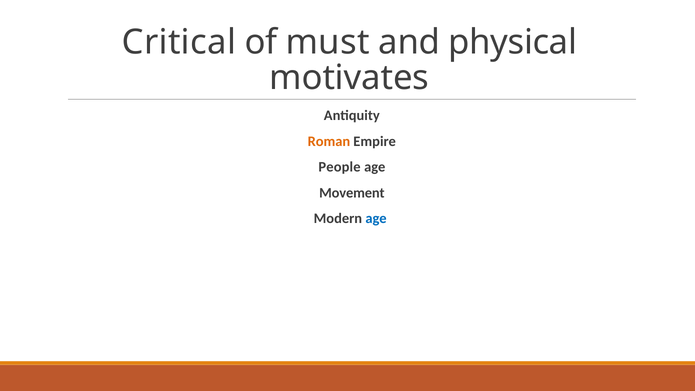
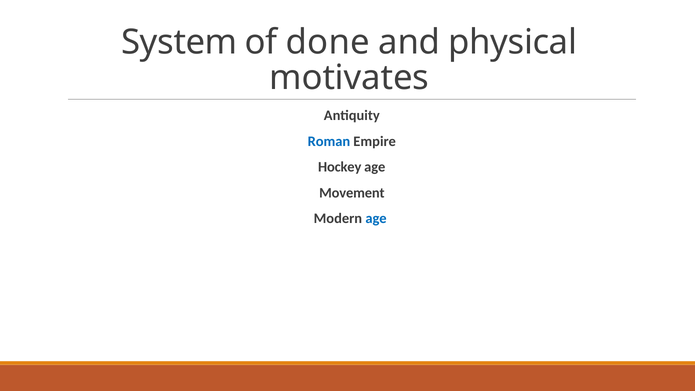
Critical: Critical -> System
must: must -> done
Roman colour: orange -> blue
People: People -> Hockey
